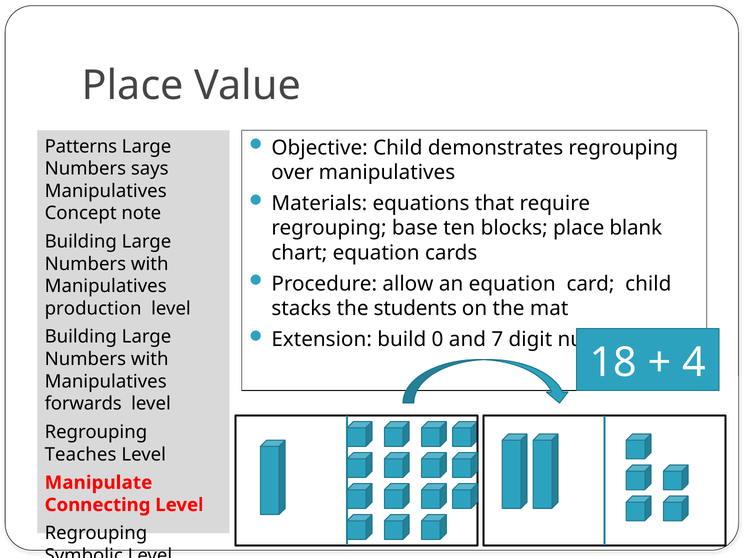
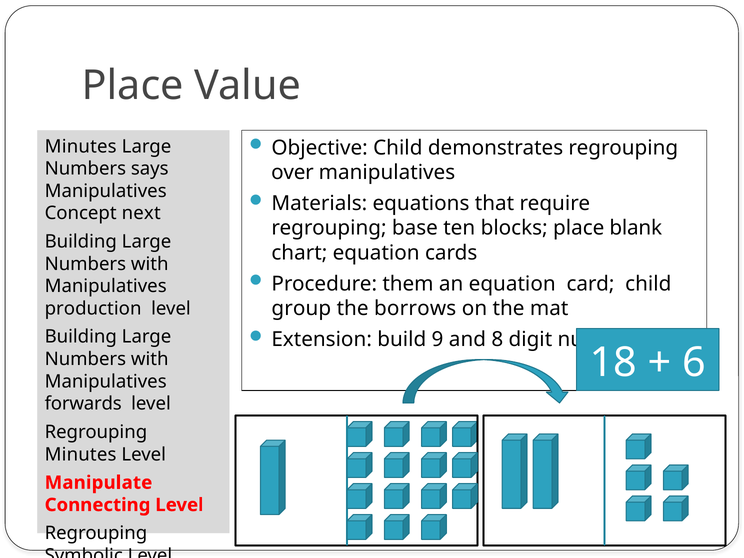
Patterns at (81, 146): Patterns -> Minutes
note: note -> next
allow: allow -> them
stacks: stacks -> group
students: students -> borrows
0: 0 -> 9
7: 7 -> 8
4: 4 -> 6
Teaches at (81, 454): Teaches -> Minutes
